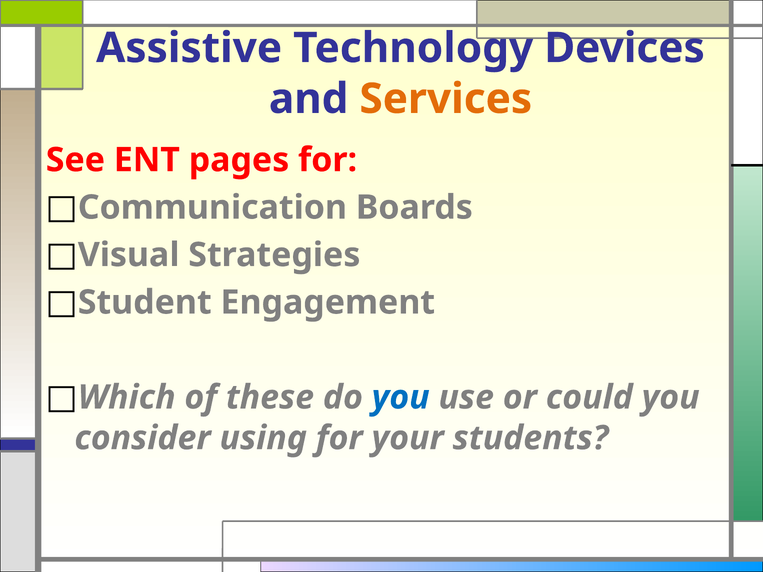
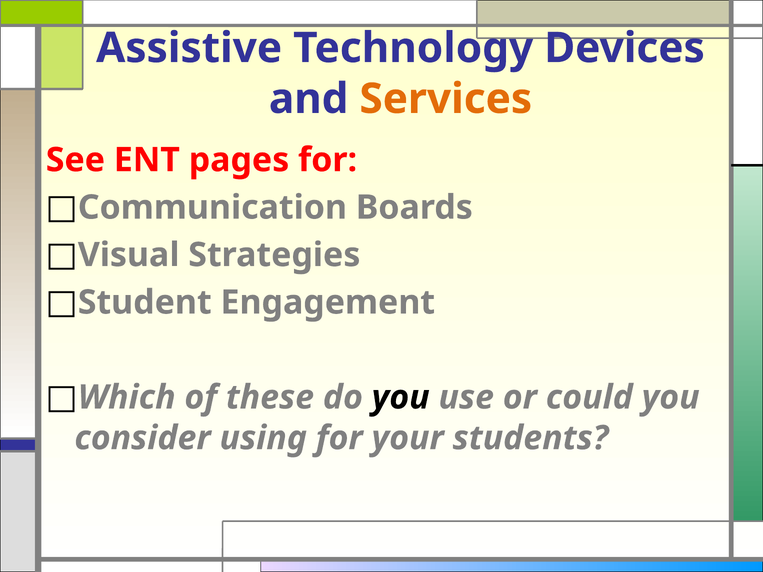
you at (401, 398) colour: blue -> black
